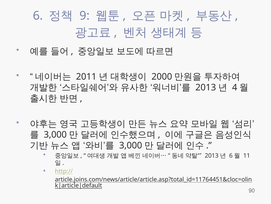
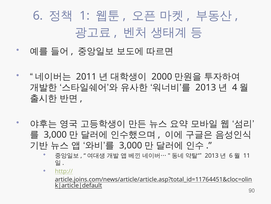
9: 9 -> 1
